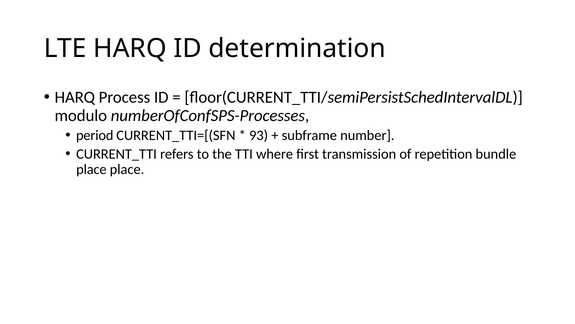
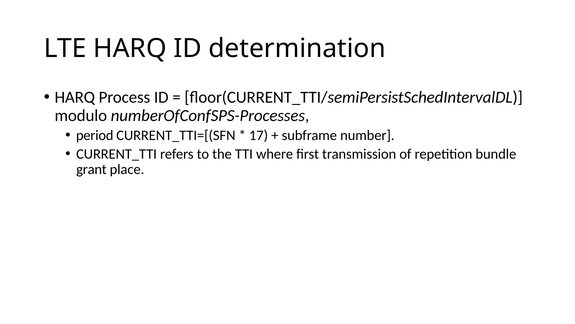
93: 93 -> 17
place at (91, 169): place -> grant
